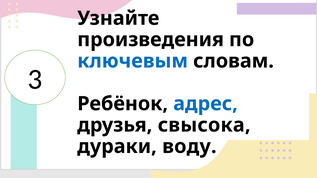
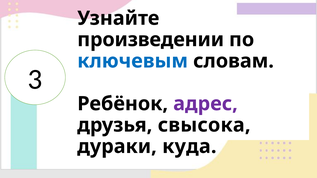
произведения: произведения -> произведении
адрес colour: blue -> purple
воду: воду -> куда
